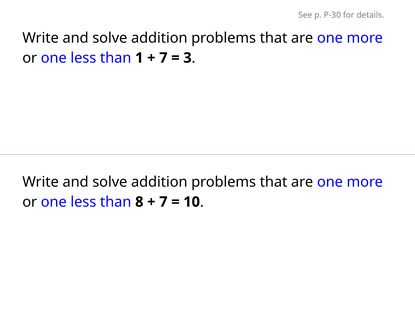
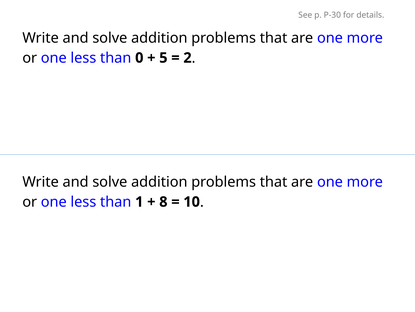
1: 1 -> 0
7 at (163, 58): 7 -> 5
3: 3 -> 2
8: 8 -> 1
7 at (163, 201): 7 -> 8
